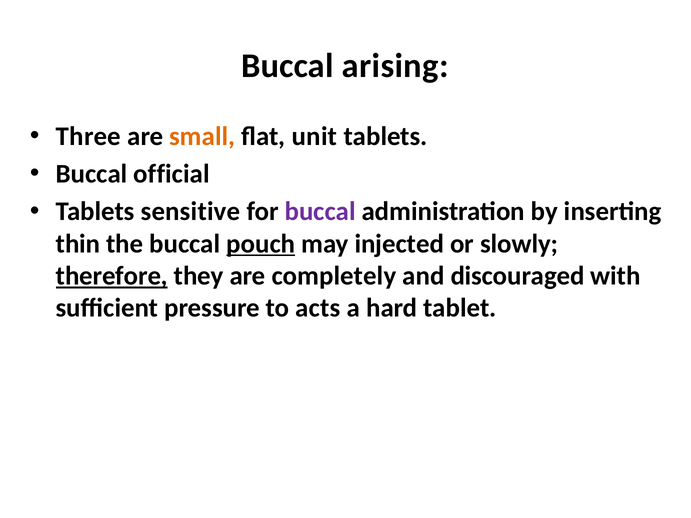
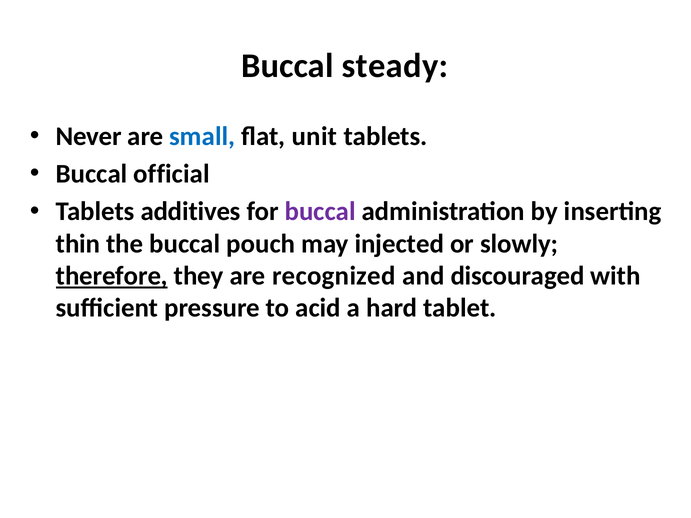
arising: arising -> steady
Three: Three -> Never
small colour: orange -> blue
sensitive: sensitive -> additives
pouch underline: present -> none
completely: completely -> recognized
acts: acts -> acid
